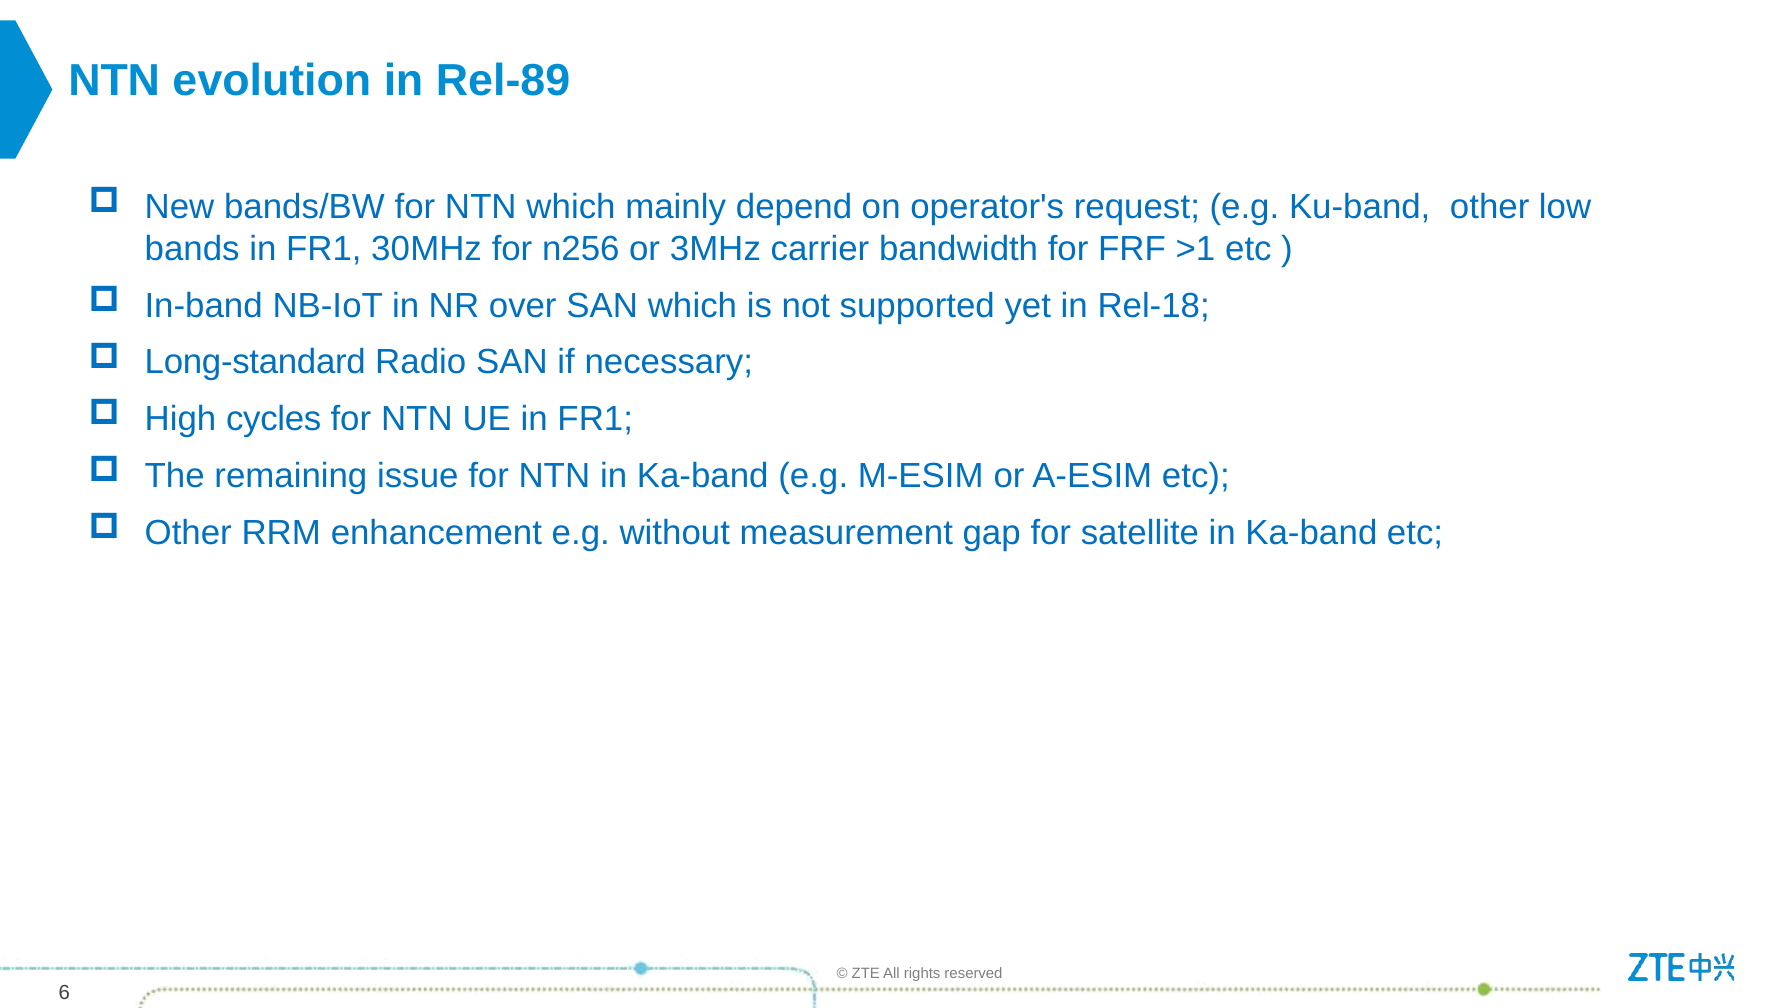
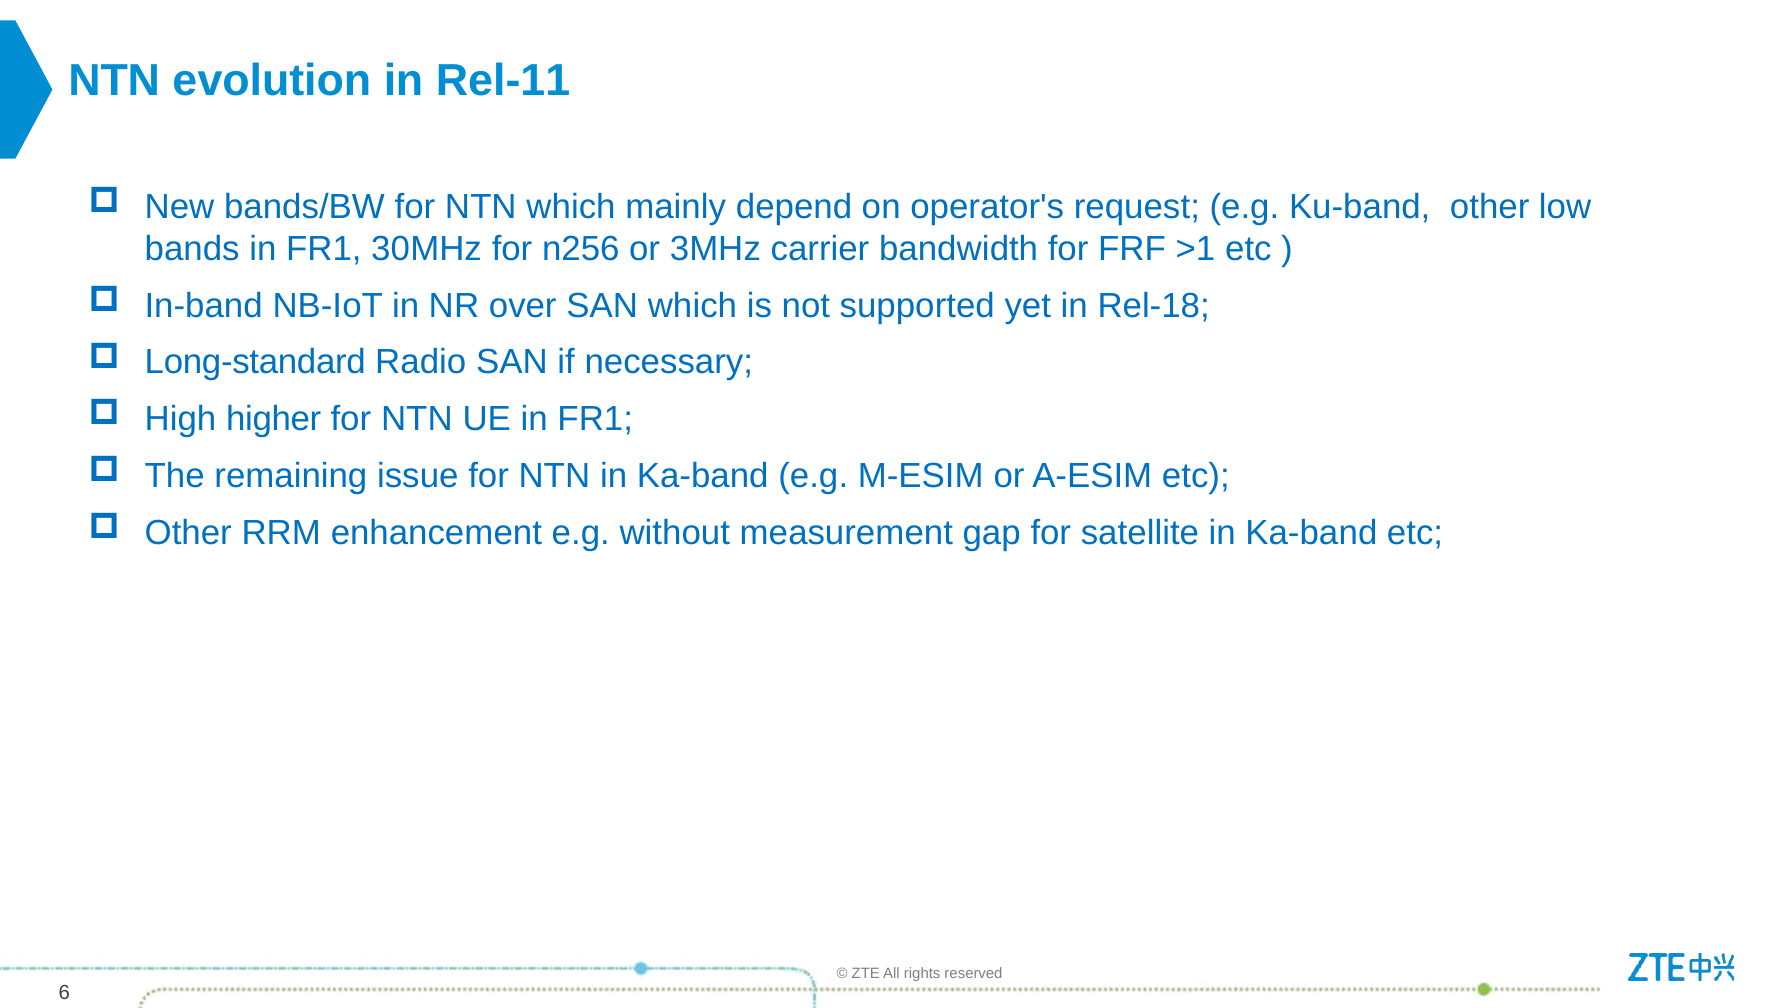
Rel-89: Rel-89 -> Rel-11
cycles: cycles -> higher
